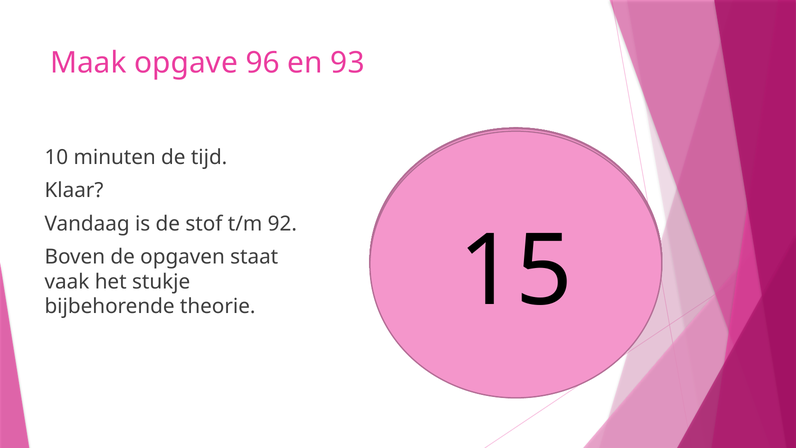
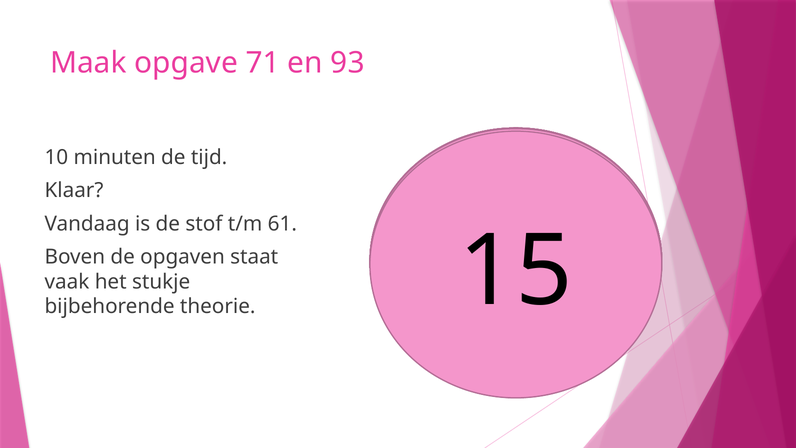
96: 96 -> 71
92: 92 -> 61
